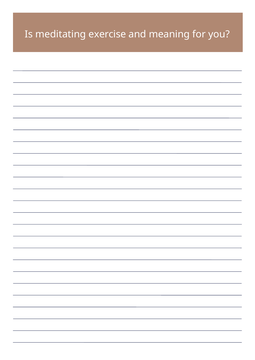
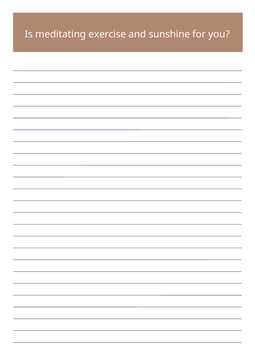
meaning: meaning -> sunshine
